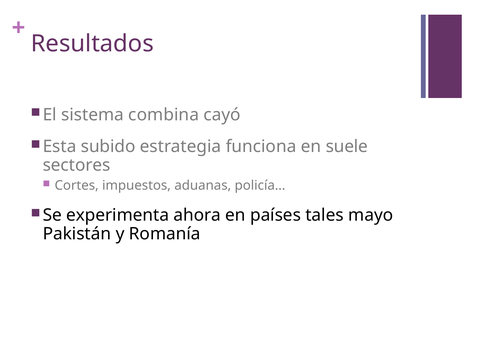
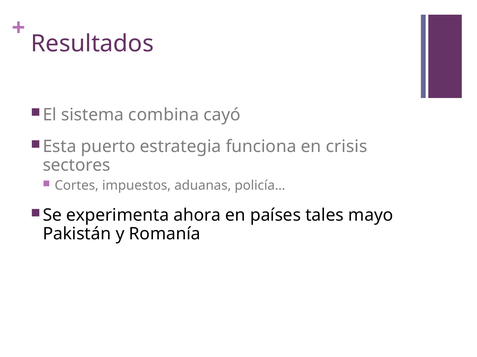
subido: subido -> puerto
suele: suele -> crisis
